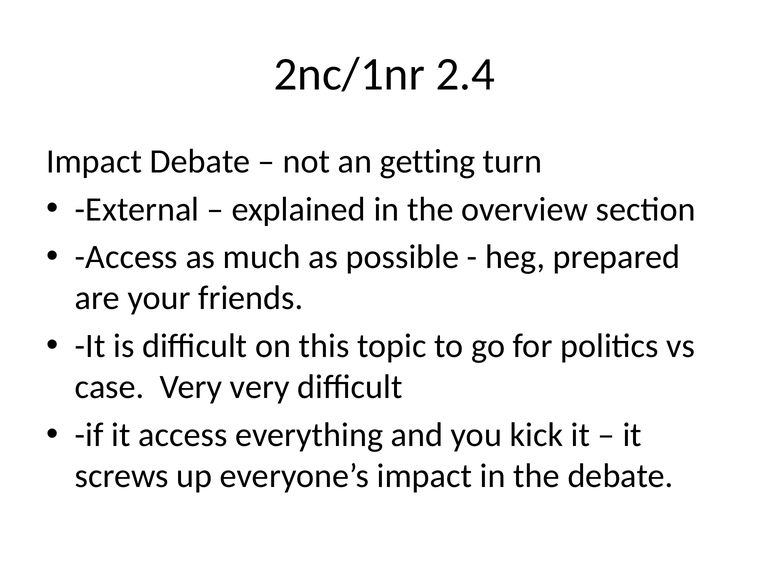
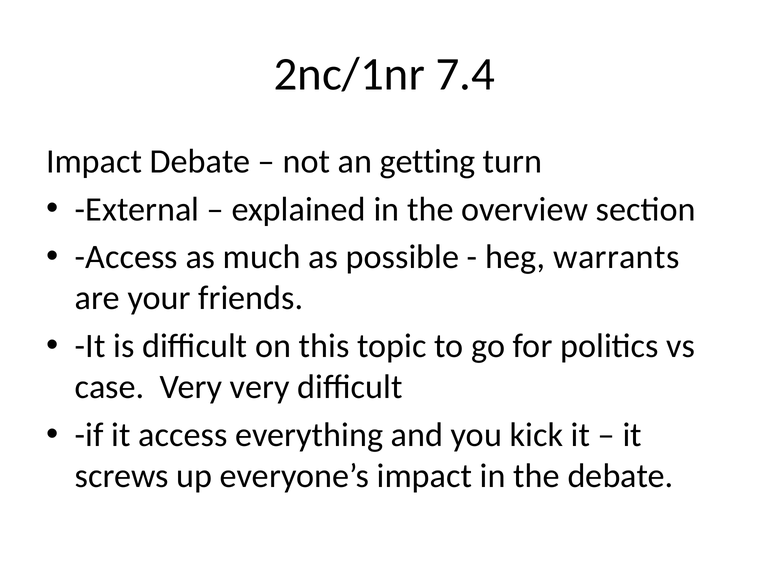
2.4: 2.4 -> 7.4
prepared: prepared -> warrants
